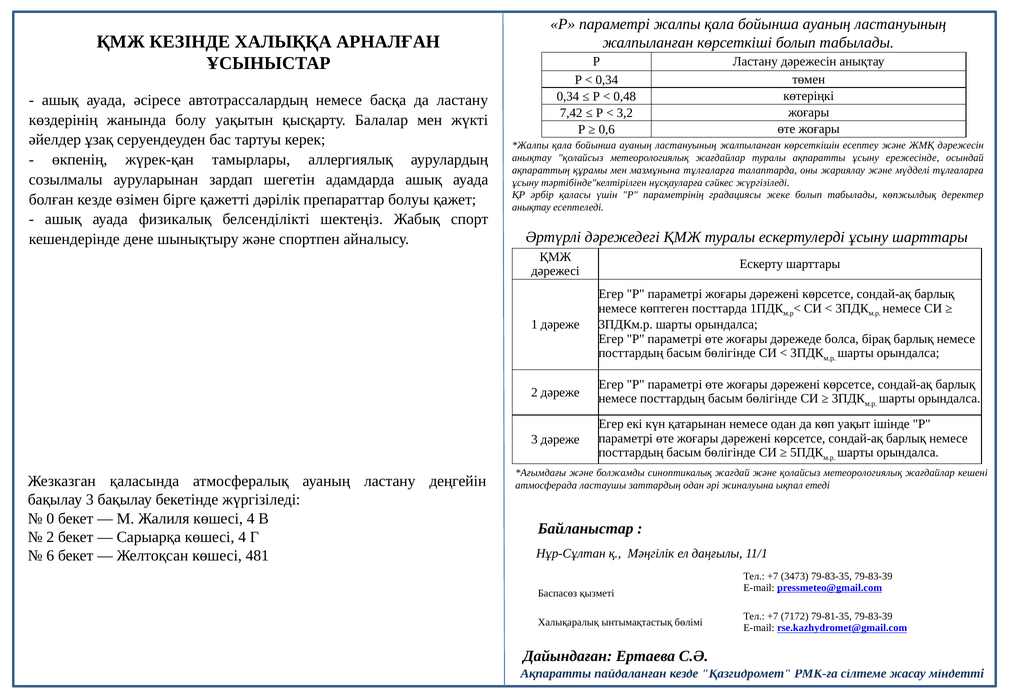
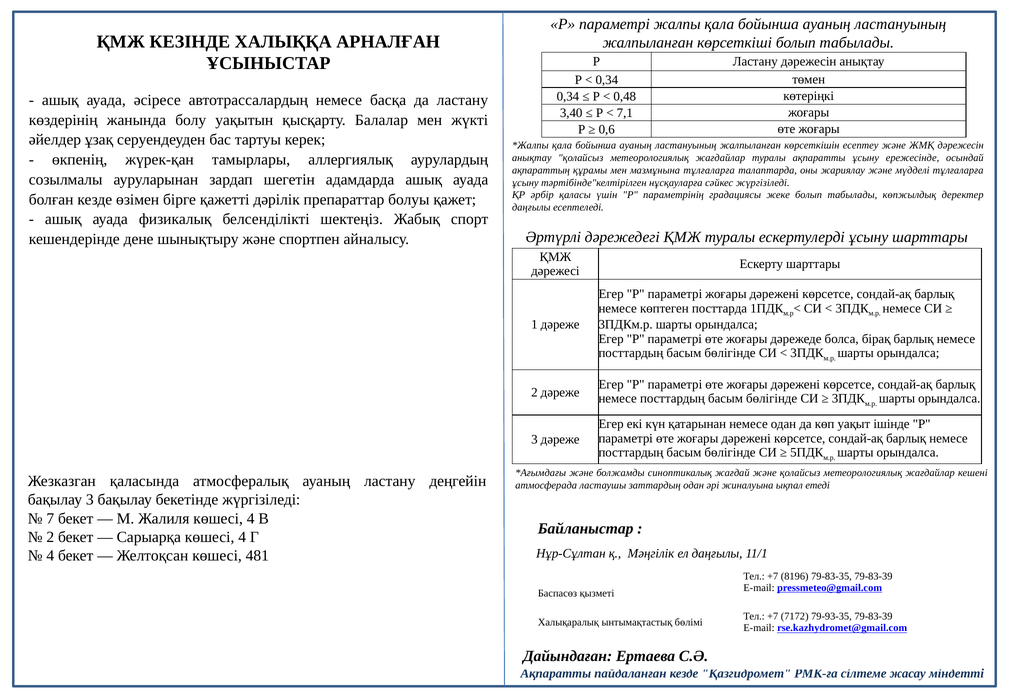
7,42: 7,42 -> 3,40
3,2: 3,2 -> 7,1
анықтау at (531, 208): анықтау -> даңғылы
0: 0 -> 7
6 at (50, 556): 6 -> 4
3473: 3473 -> 8196
79-81-35: 79-81-35 -> 79-93-35
